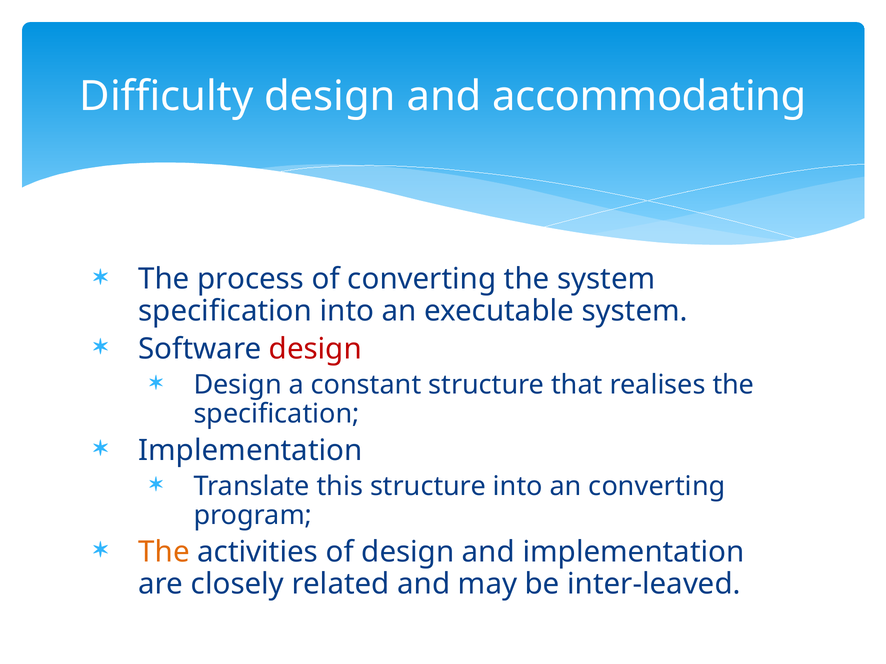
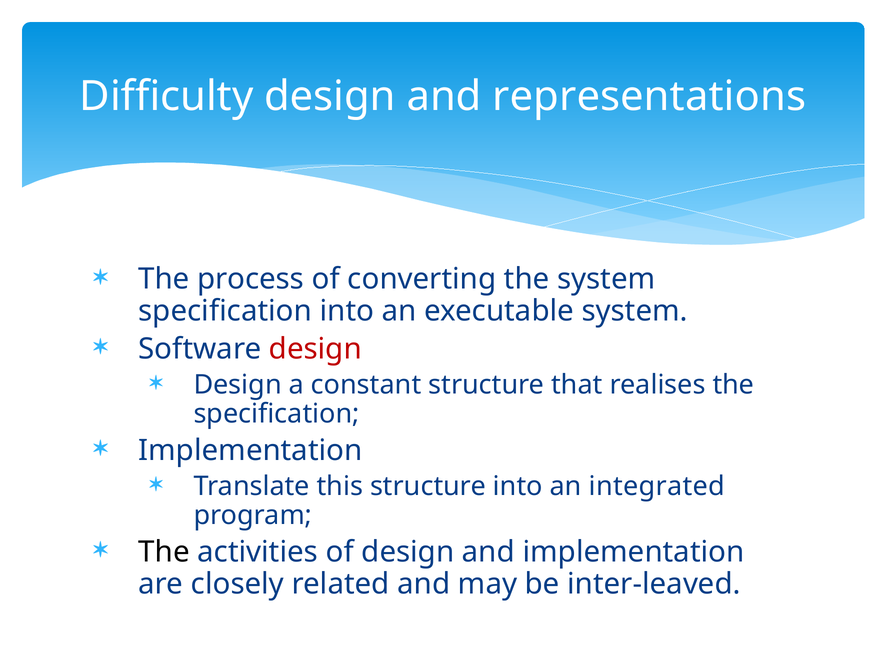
accommodating: accommodating -> representations
an converting: converting -> integrated
The at (164, 552) colour: orange -> black
